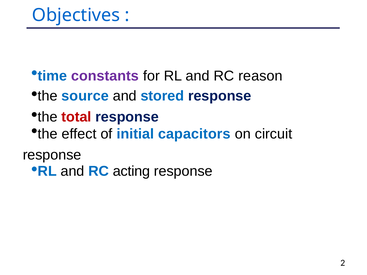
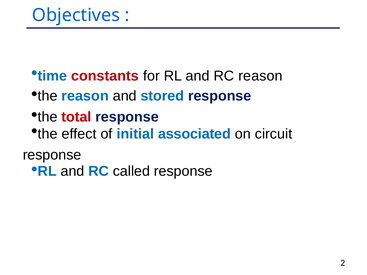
constants colour: purple -> red
source at (85, 96): source -> reason
capacitors: capacitors -> associated
acting: acting -> called
